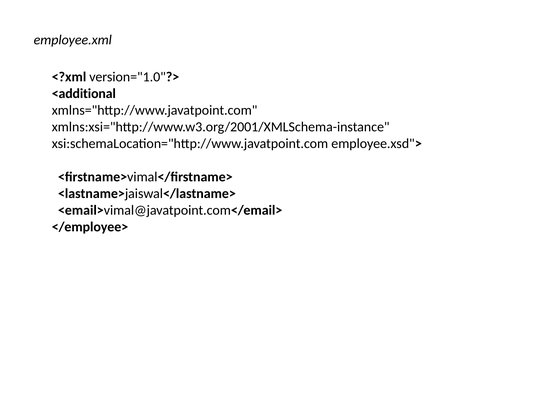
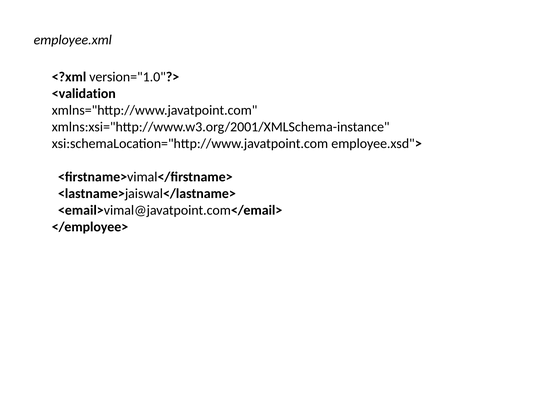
<additional: <additional -> <validation
